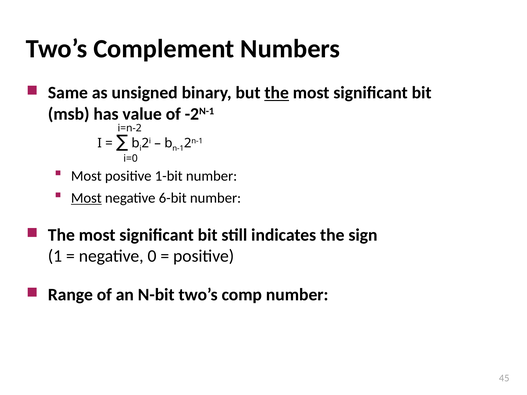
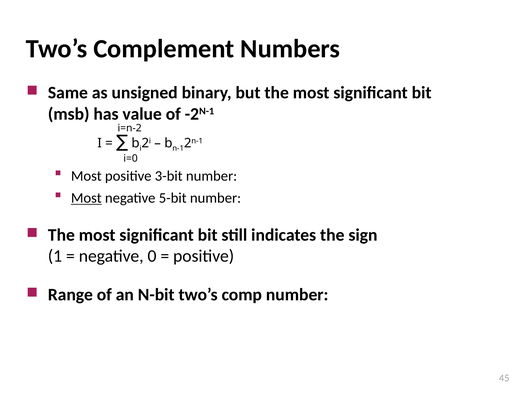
the at (277, 93) underline: present -> none
1-bit: 1-bit -> 3-bit
6-bit: 6-bit -> 5-bit
